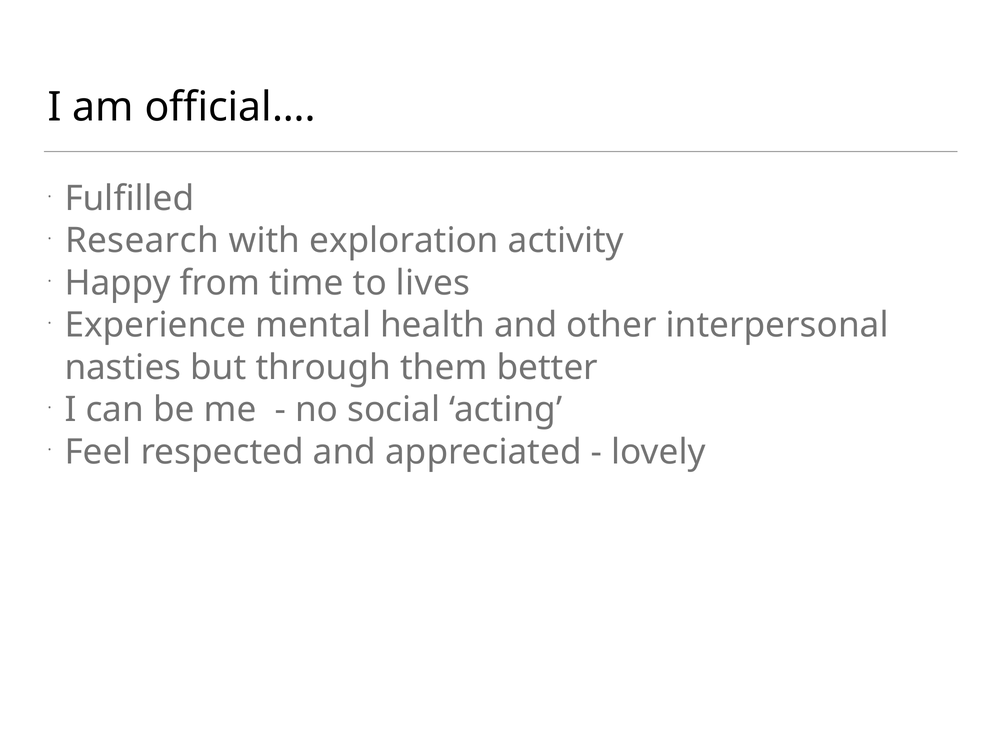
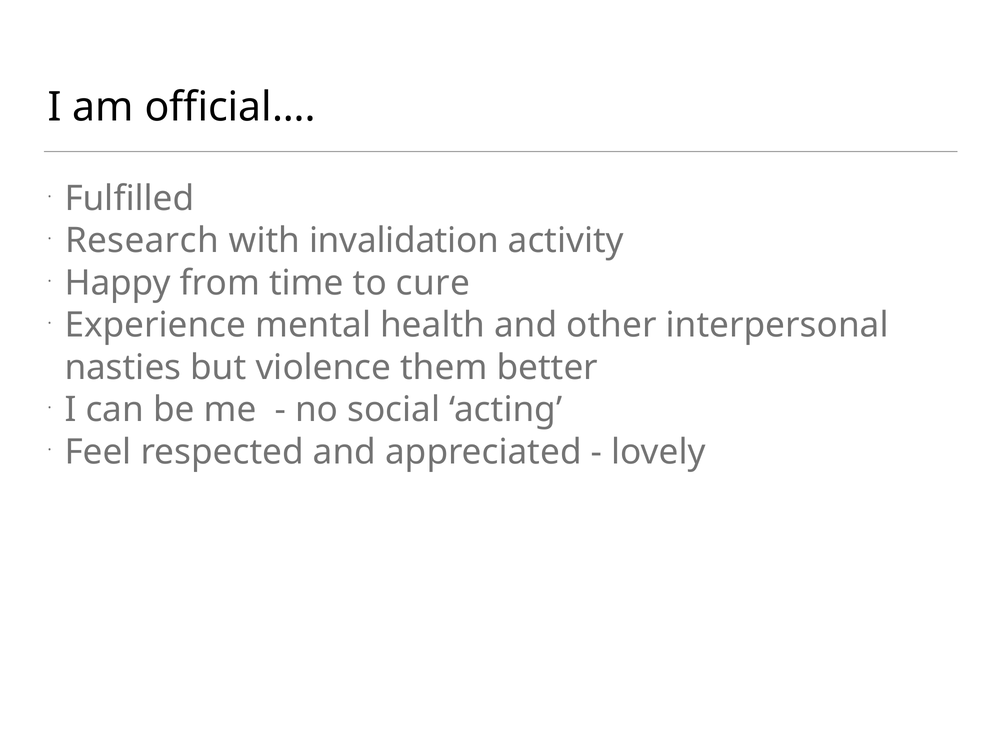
exploration: exploration -> invalidation
lives: lives -> cure
through: through -> violence
